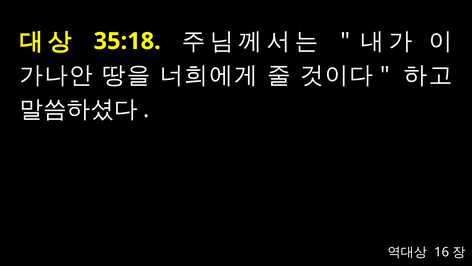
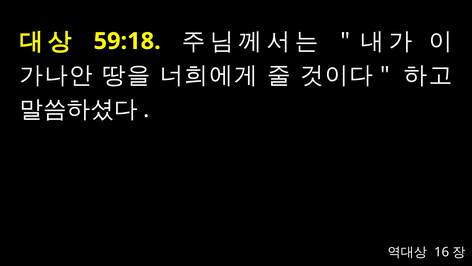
35:18: 35:18 -> 59:18
